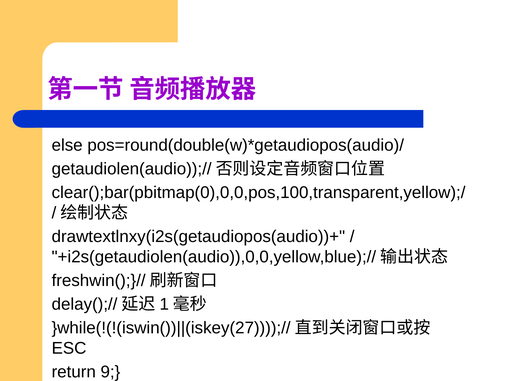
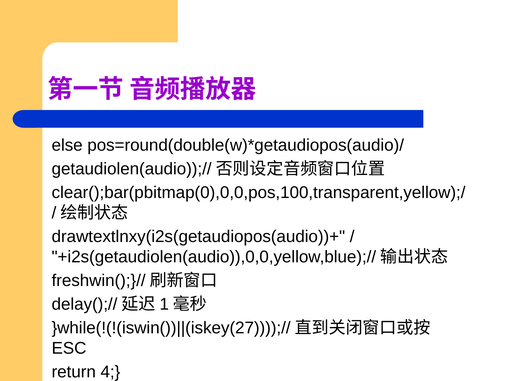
9: 9 -> 4
